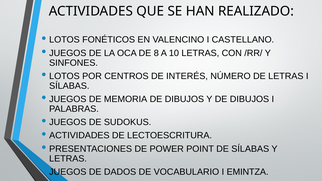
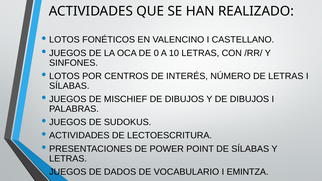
8: 8 -> 0
MEMORIA: MEMORIA -> MISCHIEF
